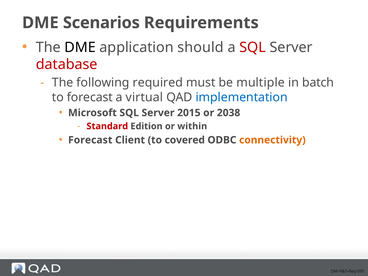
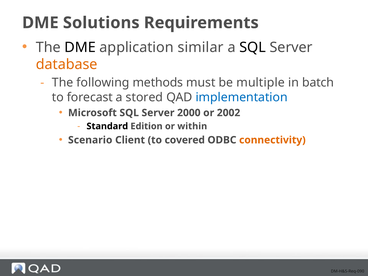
Scenarios: Scenarios -> Solutions
should: should -> similar
SQL at (253, 47) colour: red -> black
database colour: red -> orange
required: required -> methods
virtual: virtual -> stored
2015: 2015 -> 2000
2038: 2038 -> 2002
Standard colour: red -> black
Forecast at (90, 140): Forecast -> Scenario
